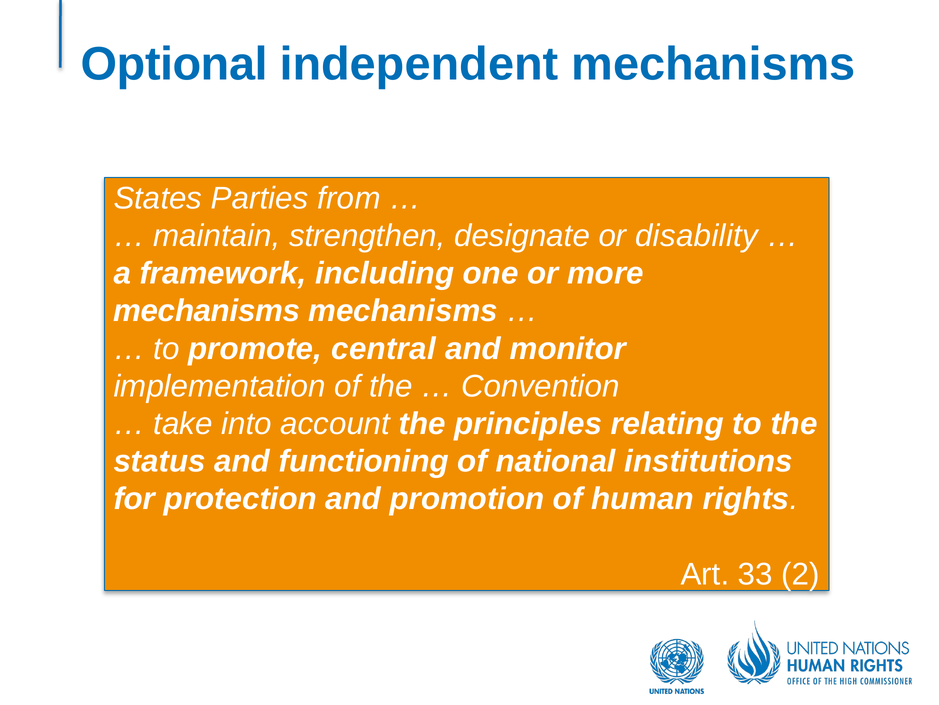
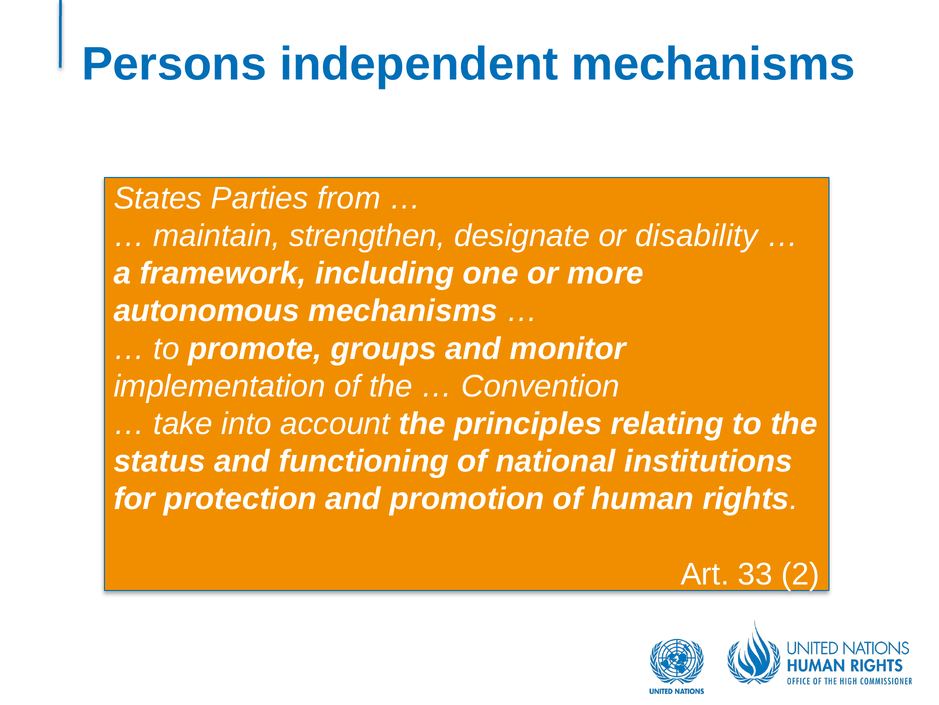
Optional: Optional -> Persons
mechanisms at (207, 311): mechanisms -> autonomous
central: central -> groups
